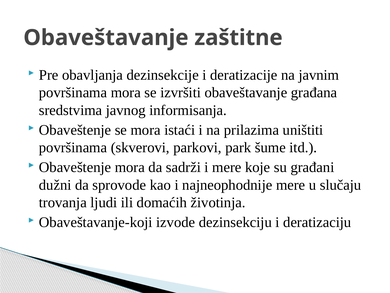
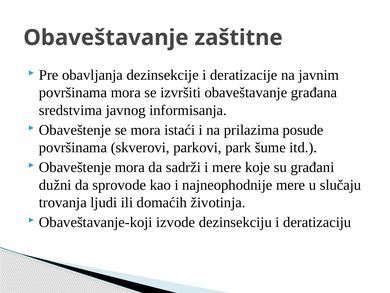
uništiti: uništiti -> posude
